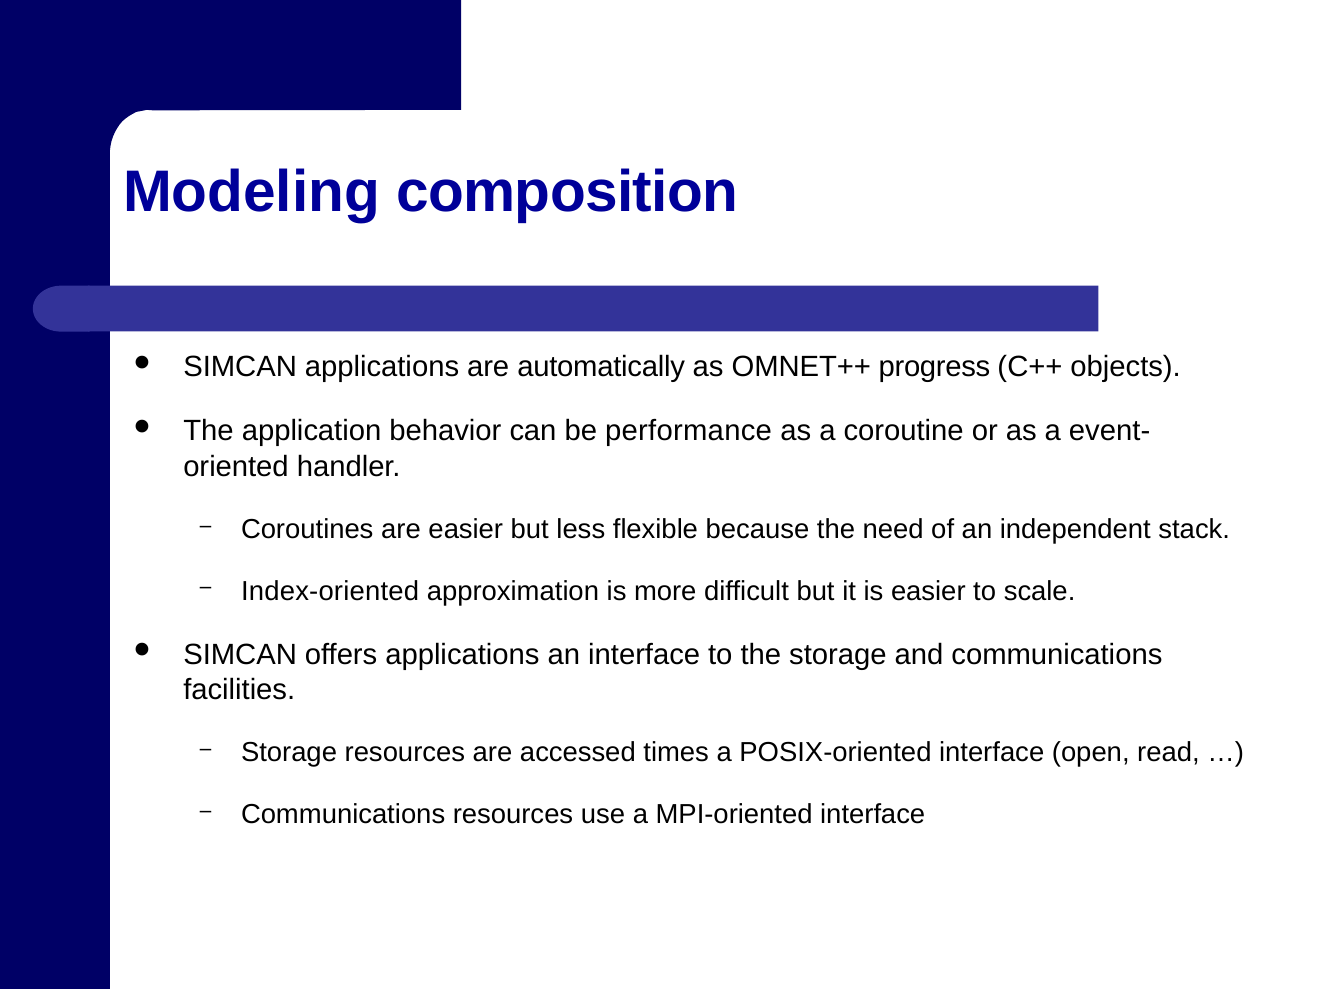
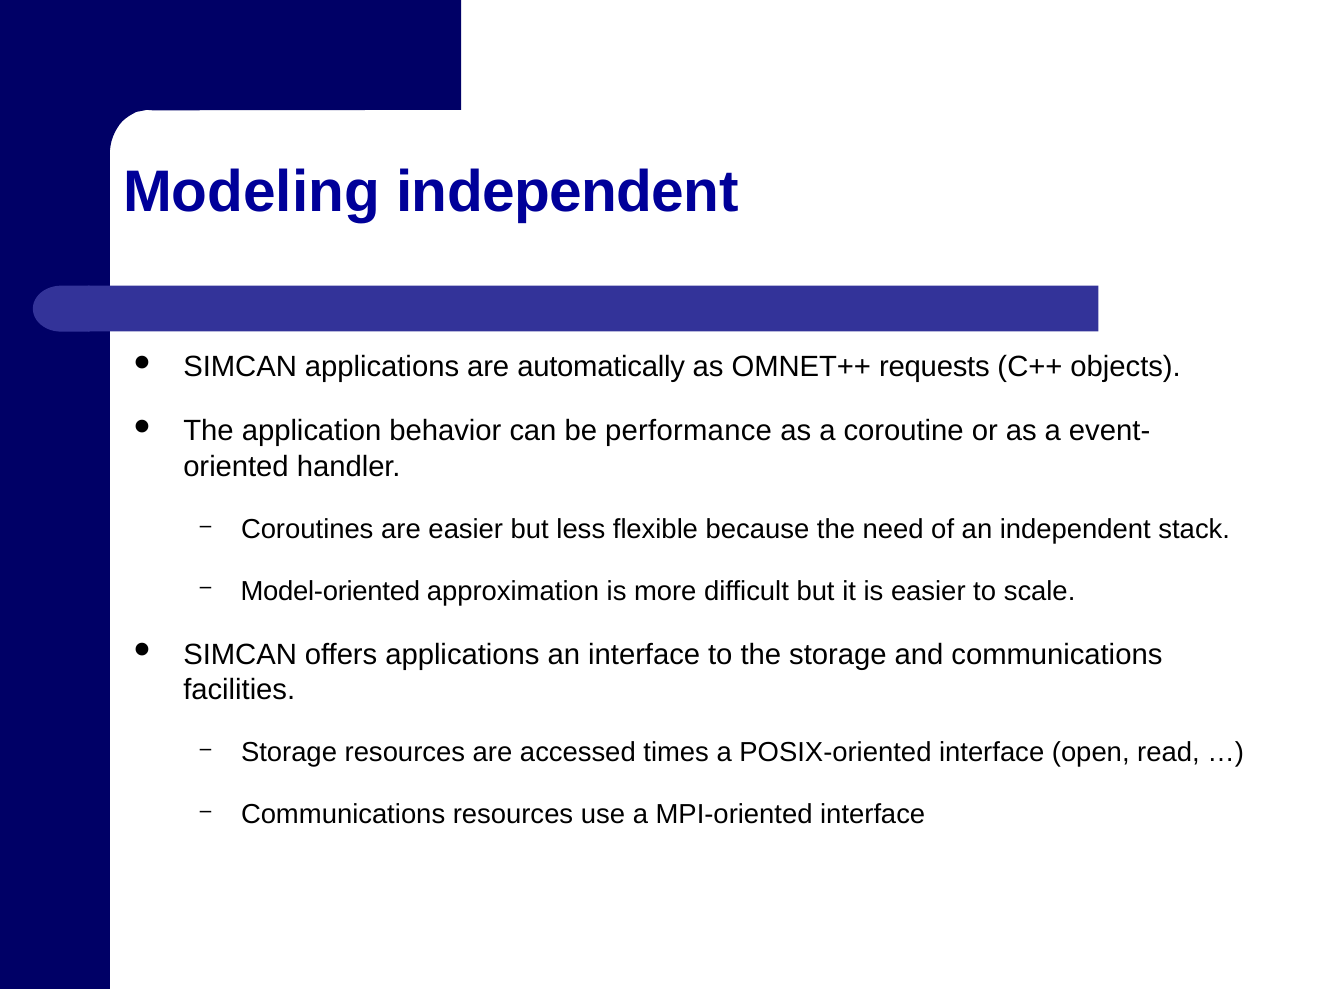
Modeling composition: composition -> independent
progress: progress -> requests
Index-oriented: Index-oriented -> Model-oriented
